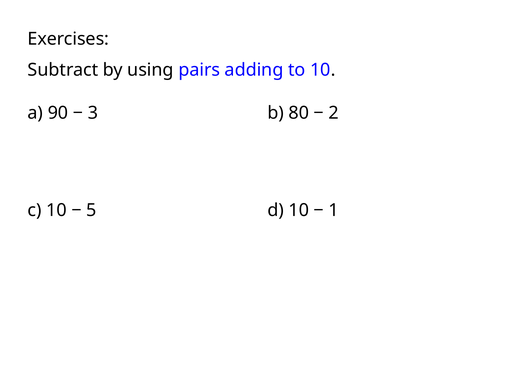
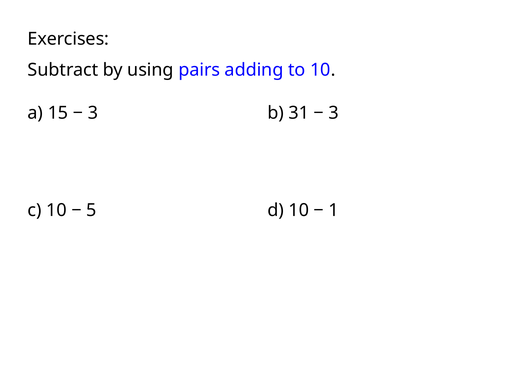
90: 90 -> 15
80: 80 -> 31
2 at (334, 113): 2 -> 3
